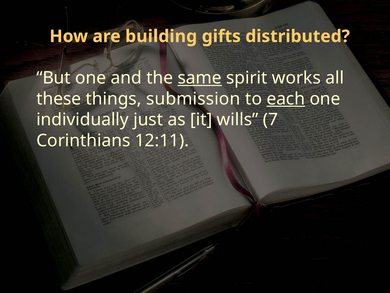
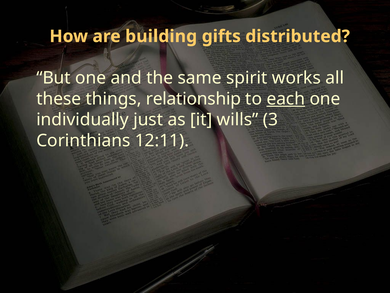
same underline: present -> none
submission: submission -> relationship
7: 7 -> 3
